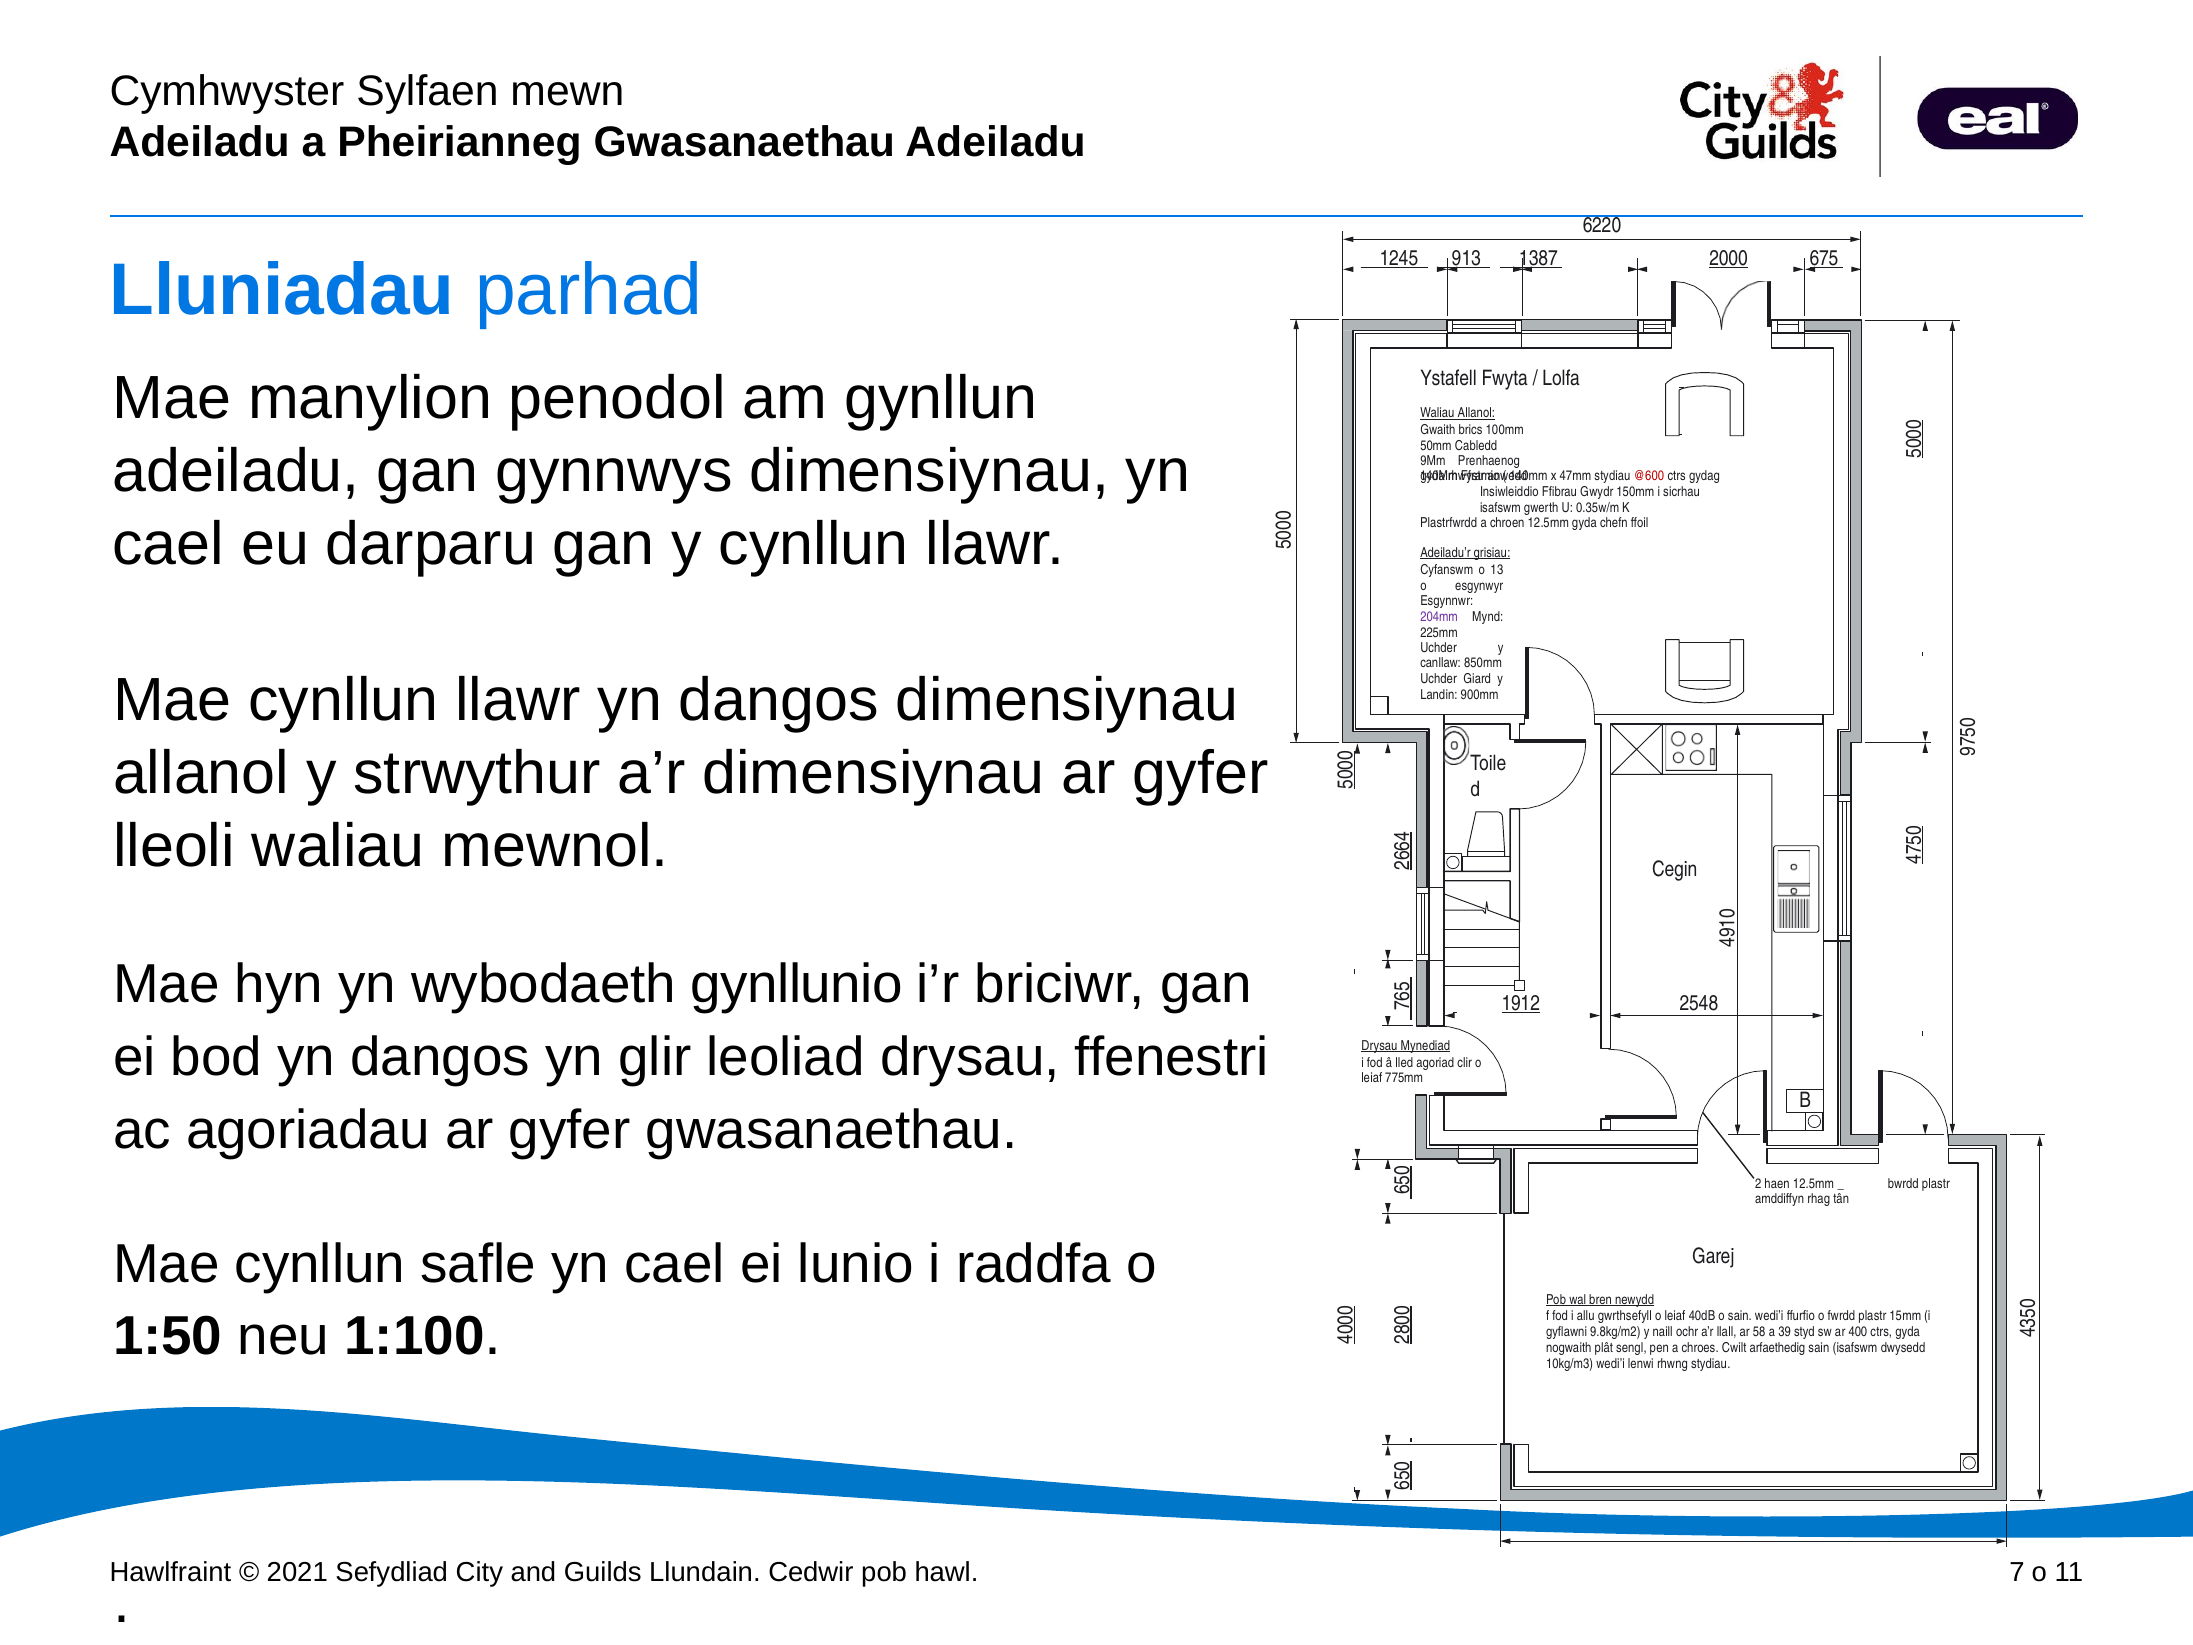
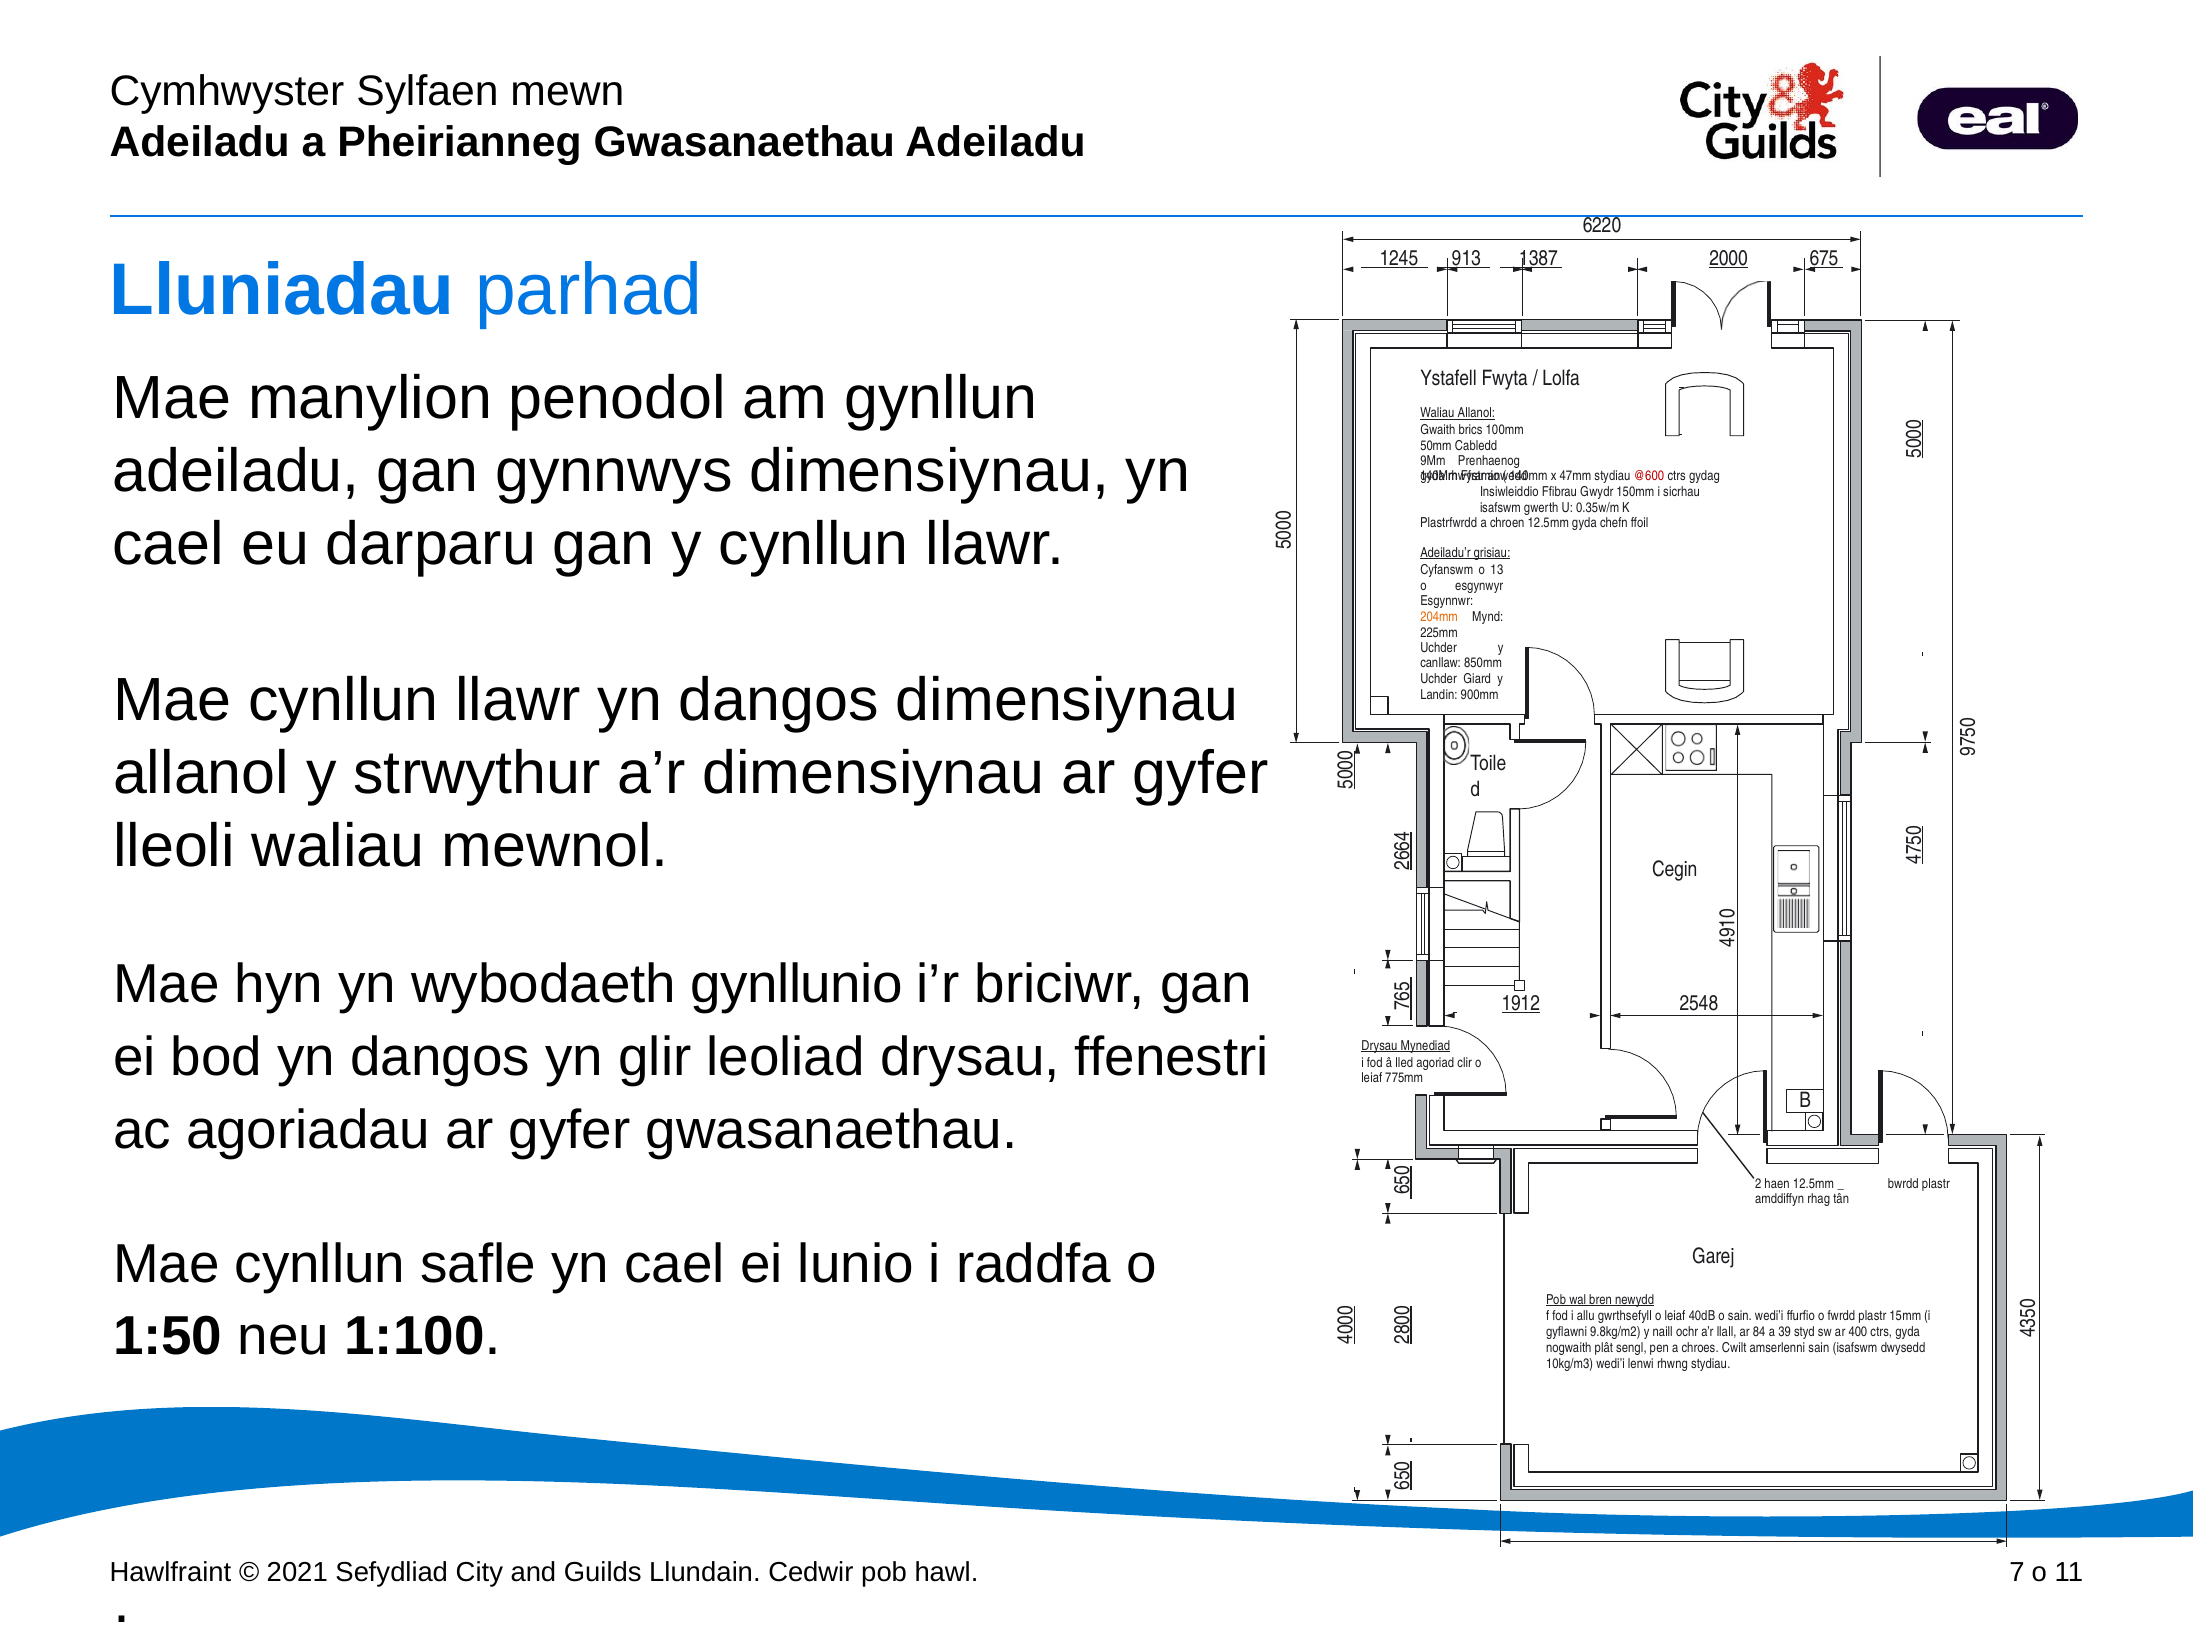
204mm colour: purple -> orange
58: 58 -> 84
arfaethedig: arfaethedig -> amserlenni
